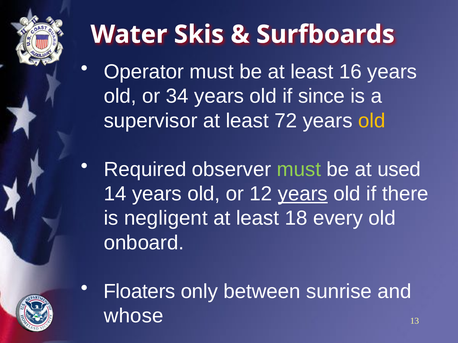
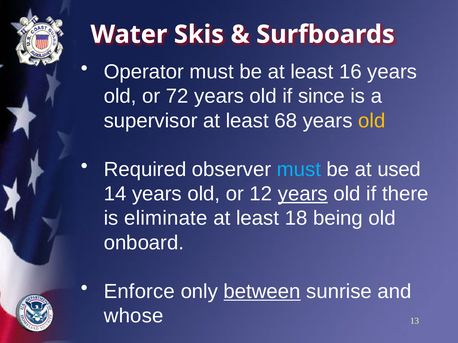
34: 34 -> 72
72: 72 -> 68
must at (299, 170) colour: light green -> light blue
negligent: negligent -> eliminate
every: every -> being
Floaters: Floaters -> Enforce
between underline: none -> present
